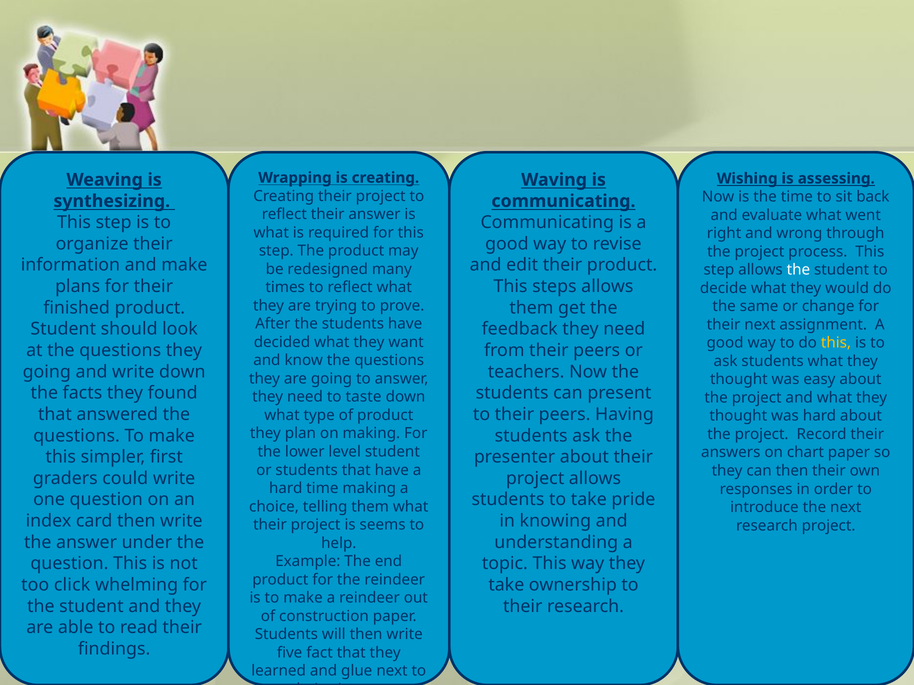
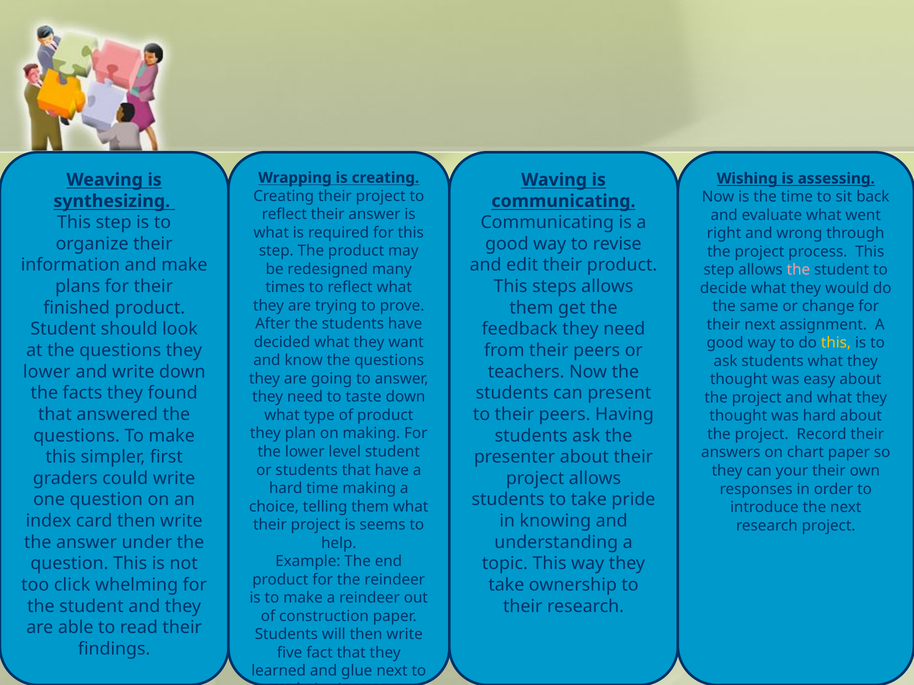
the at (798, 270) colour: white -> pink
going at (47, 372): going -> lower
can then: then -> your
